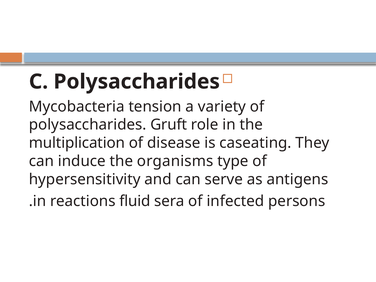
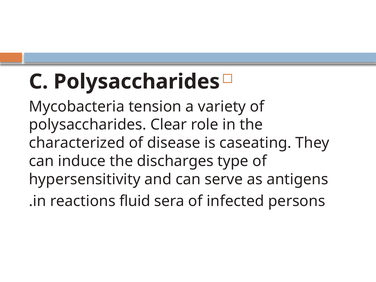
Gruft: Gruft -> Clear
multiplication: multiplication -> characterized
organisms: organisms -> discharges
